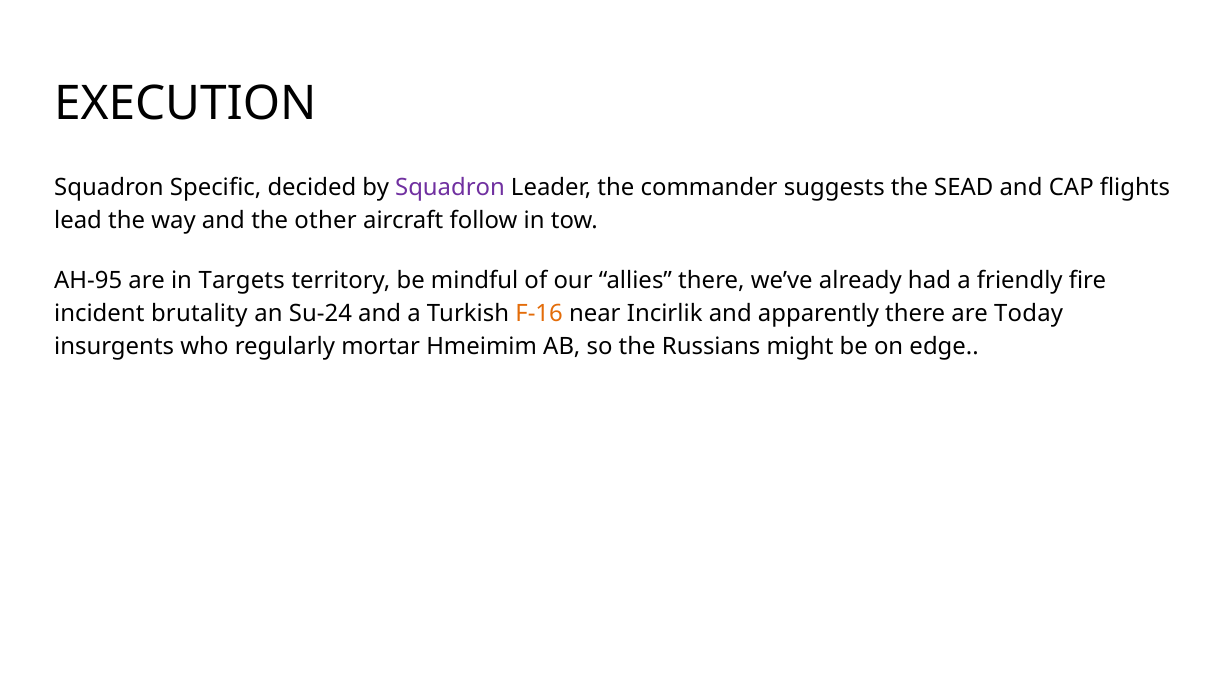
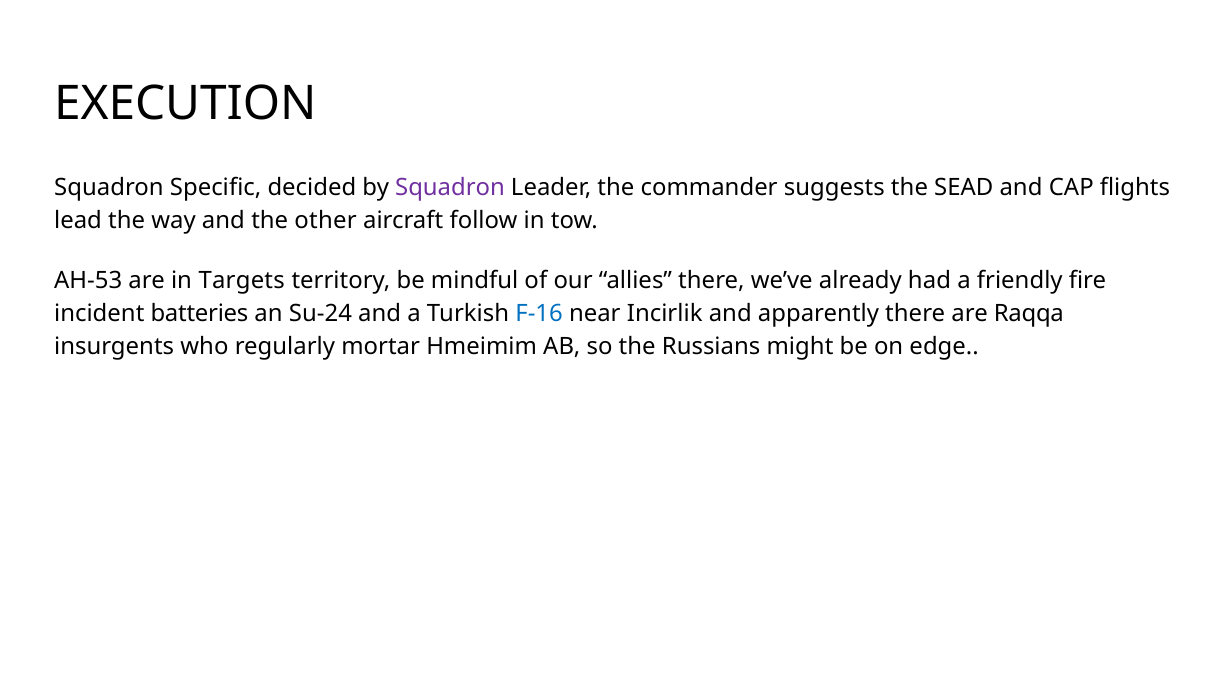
AH-95: AH-95 -> AH-53
brutality: brutality -> batteries
F-16 colour: orange -> blue
Today: Today -> Raqqa
